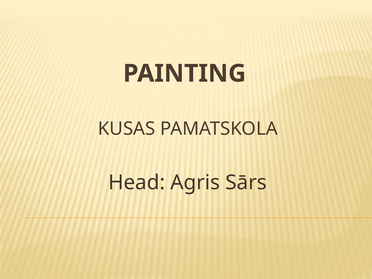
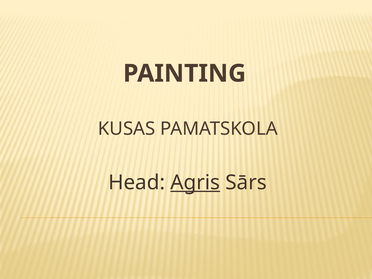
Agris underline: none -> present
